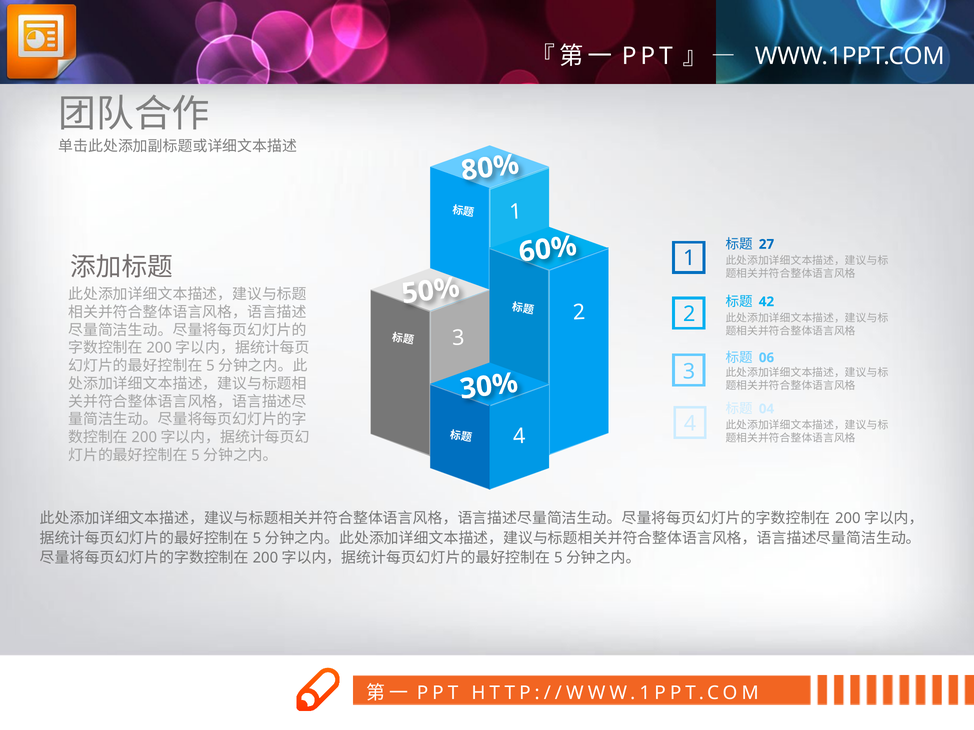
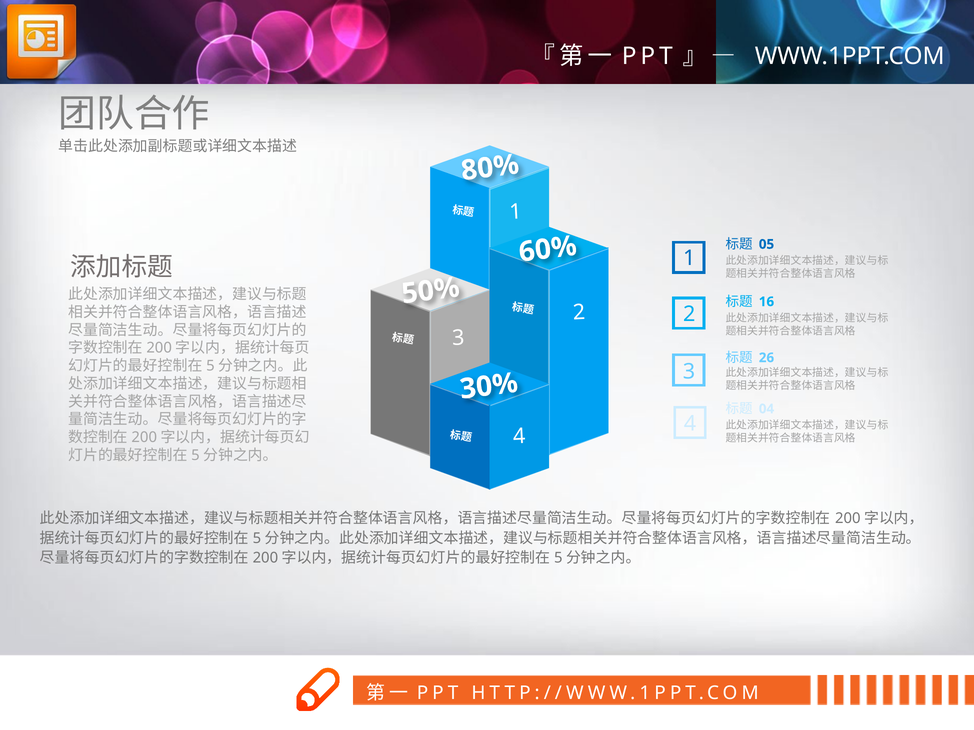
27: 27 -> 05
42: 42 -> 16
06: 06 -> 26
